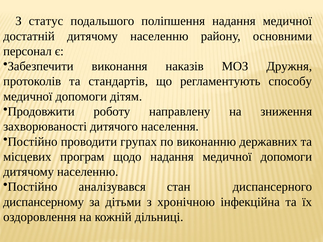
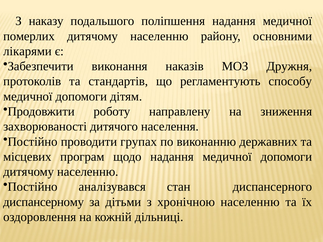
статус: статус -> наказу
достатній: достатній -> померлих
персонал: персонал -> лікарями
хронічною інфекційна: інфекційна -> населенню
